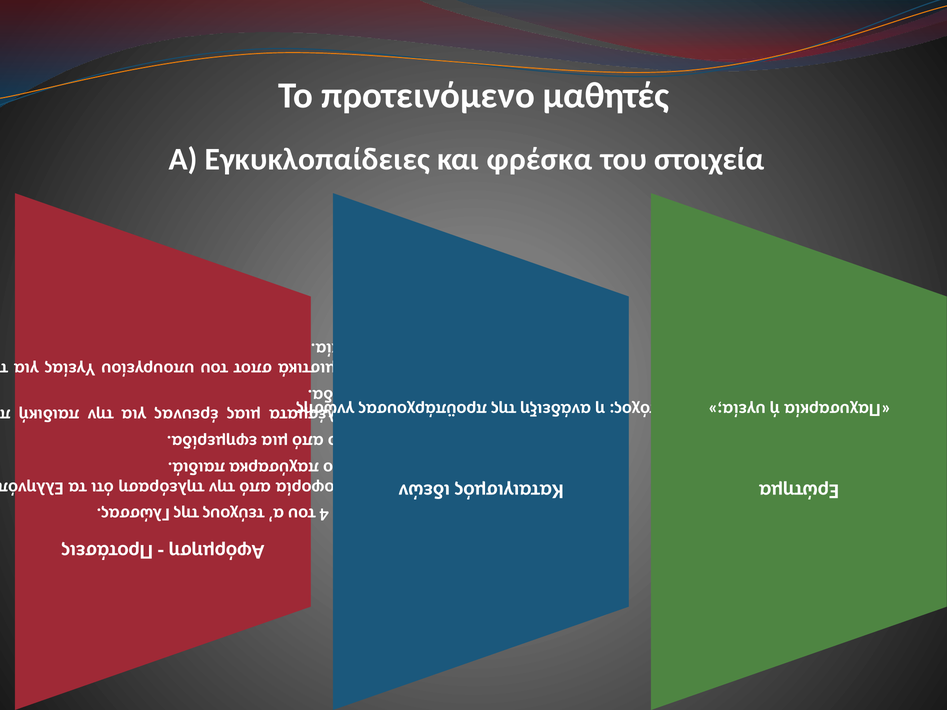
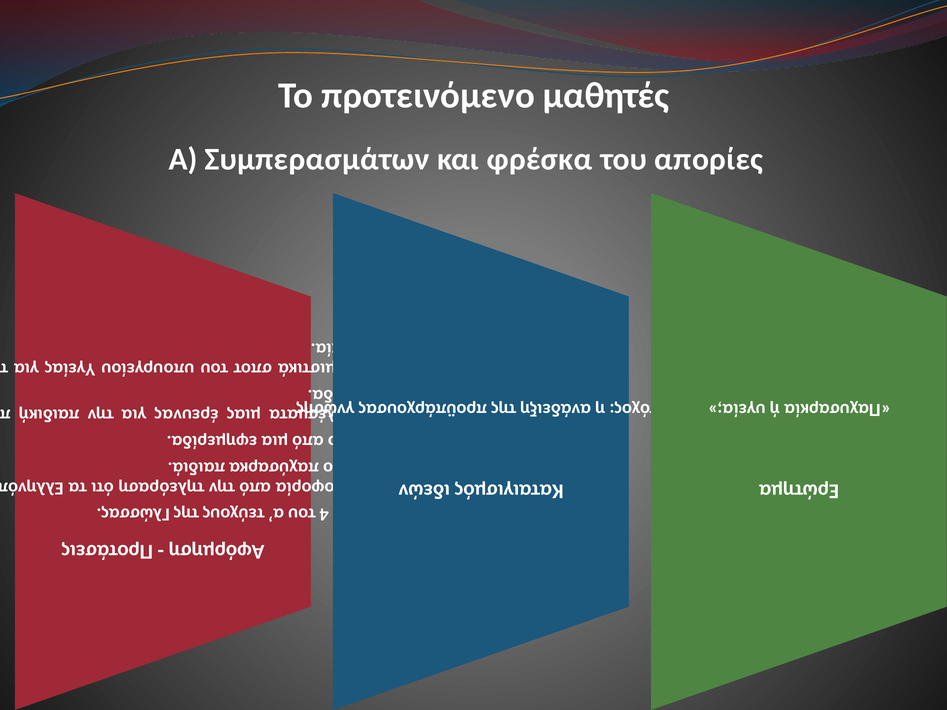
Εγκυκλοπαίδειες: Εγκυκλοπαίδειες -> Συμπερασμάτων
στοιχεία: στοιχεία -> απορίες
